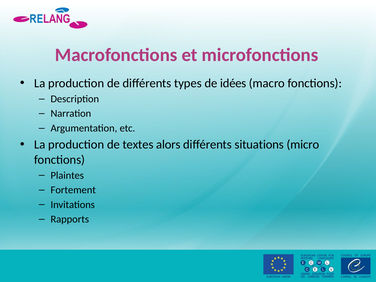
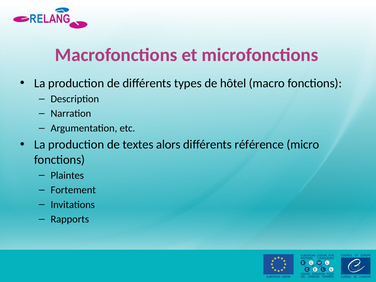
idées: idées -> hôtel
situations: situations -> référence
